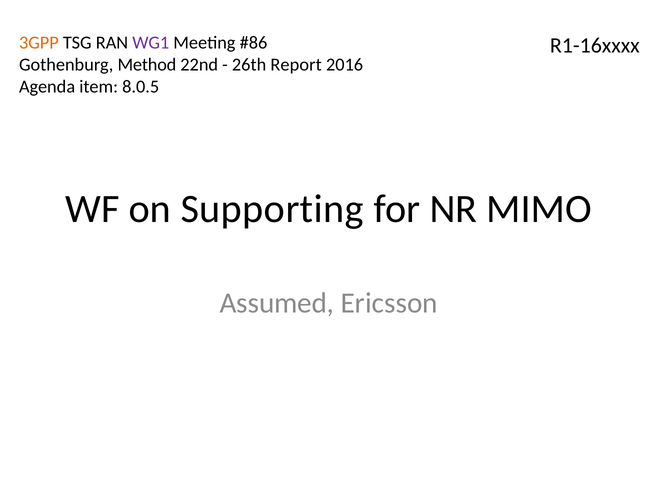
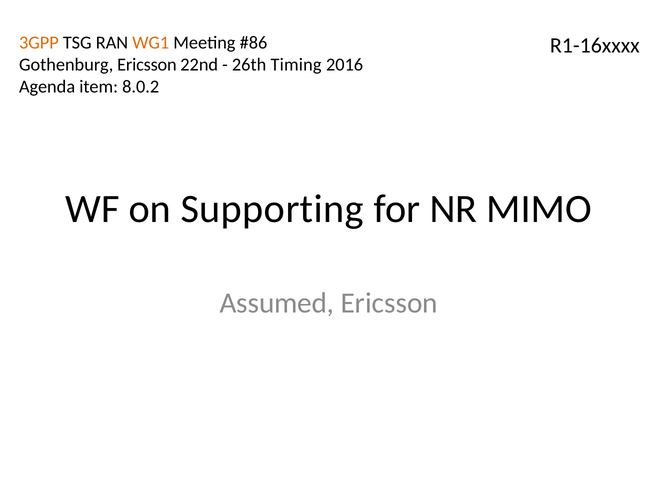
WG1 colour: purple -> orange
Gothenburg Method: Method -> Ericsson
Report: Report -> Timing
8.0.5: 8.0.5 -> 8.0.2
